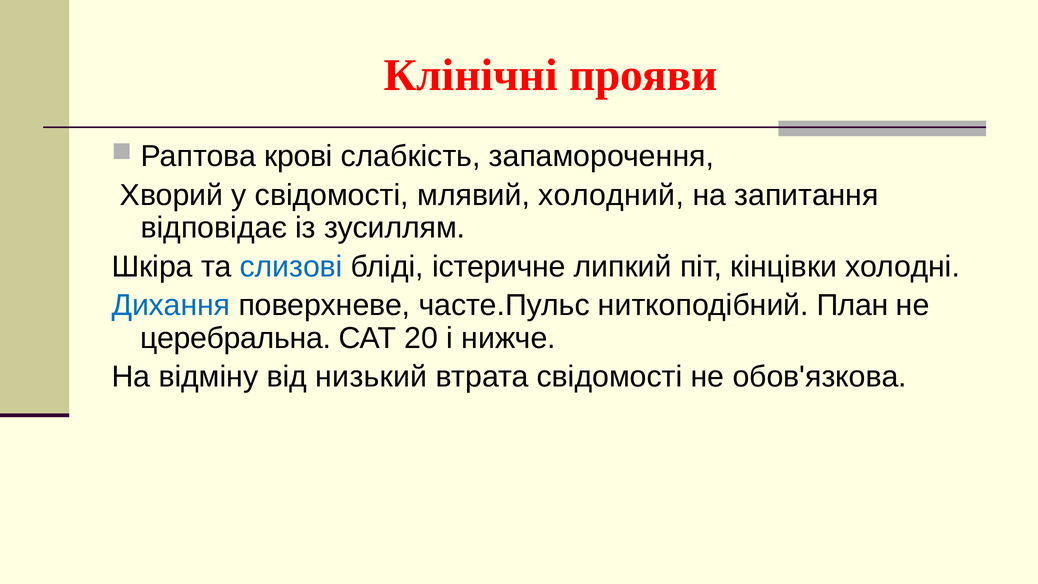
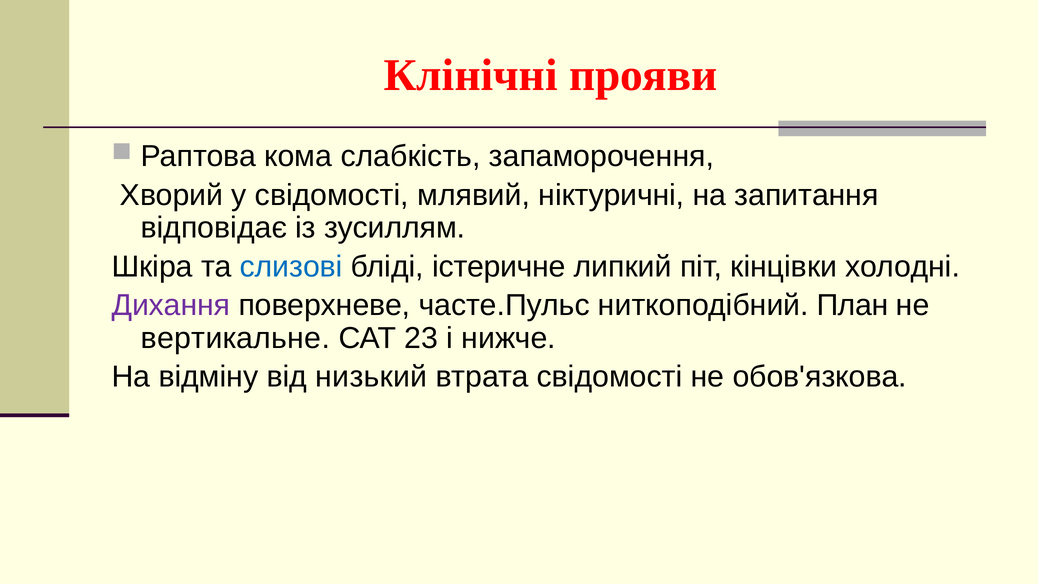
крові: крові -> кома
холодний: холодний -> ніктуричні
Дихання colour: blue -> purple
церебральна: церебральна -> вертикальне
20: 20 -> 23
